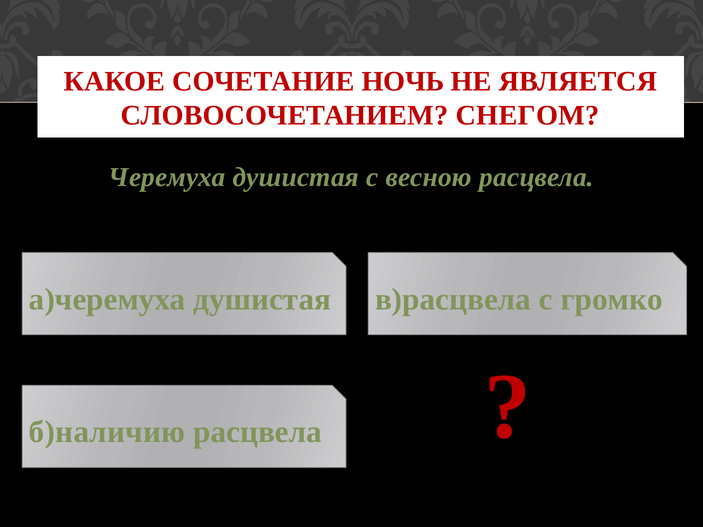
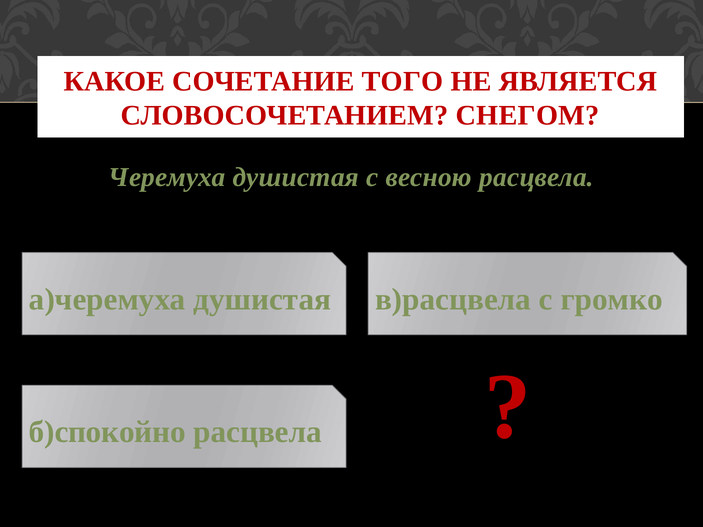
НОЧЬ: НОЧЬ -> ТОГО
б)наличию: б)наличию -> б)спокойно
